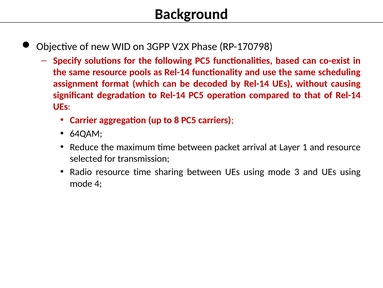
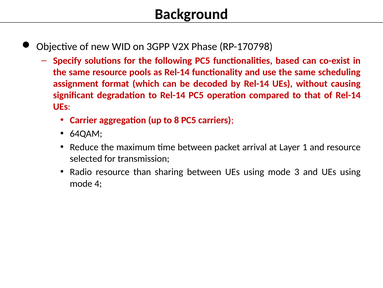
resource time: time -> than
